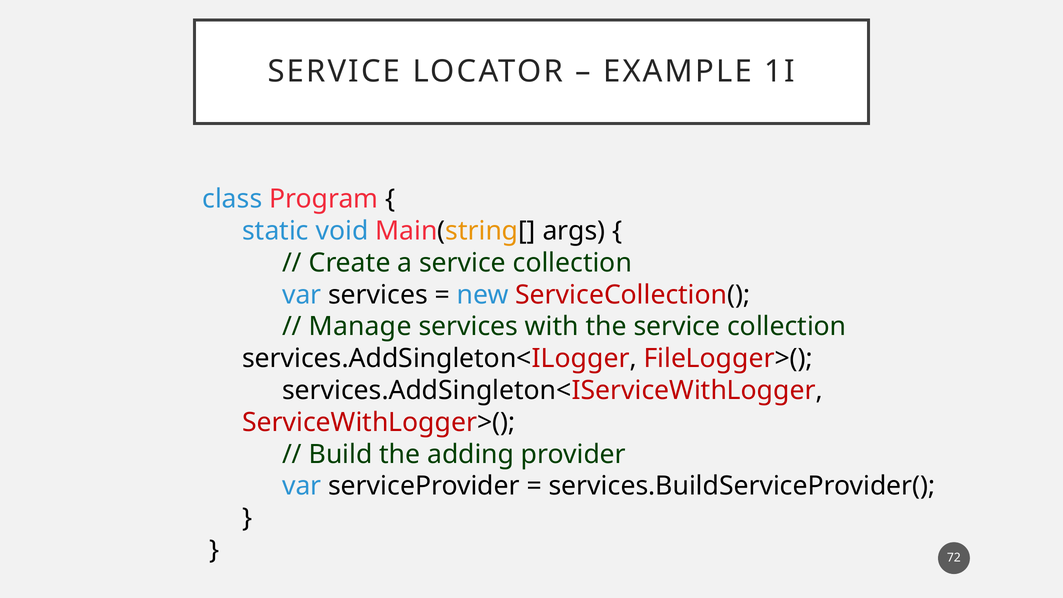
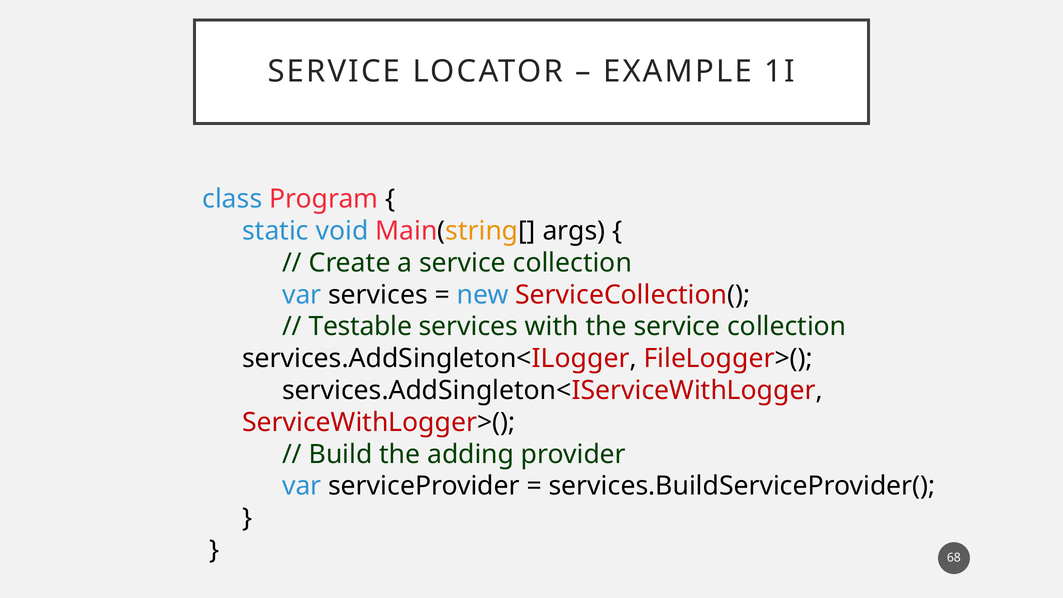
Manage: Manage -> Testable
72: 72 -> 68
